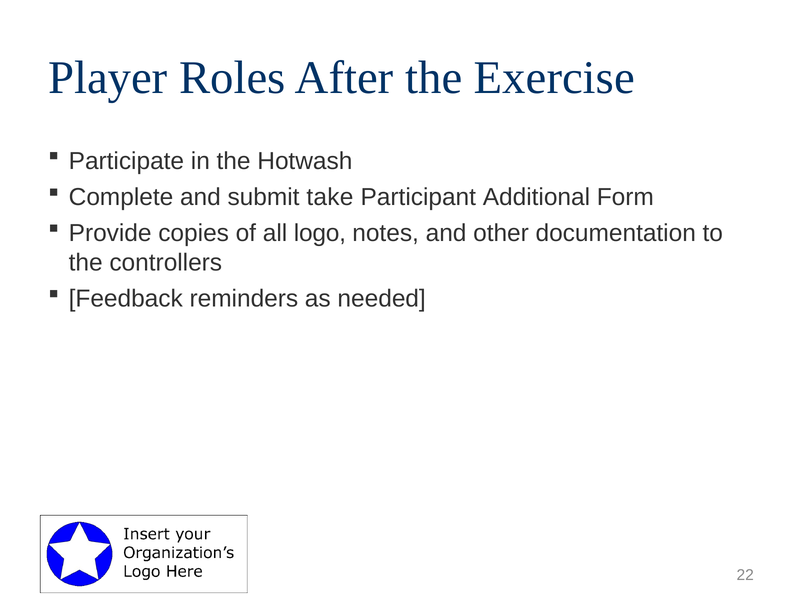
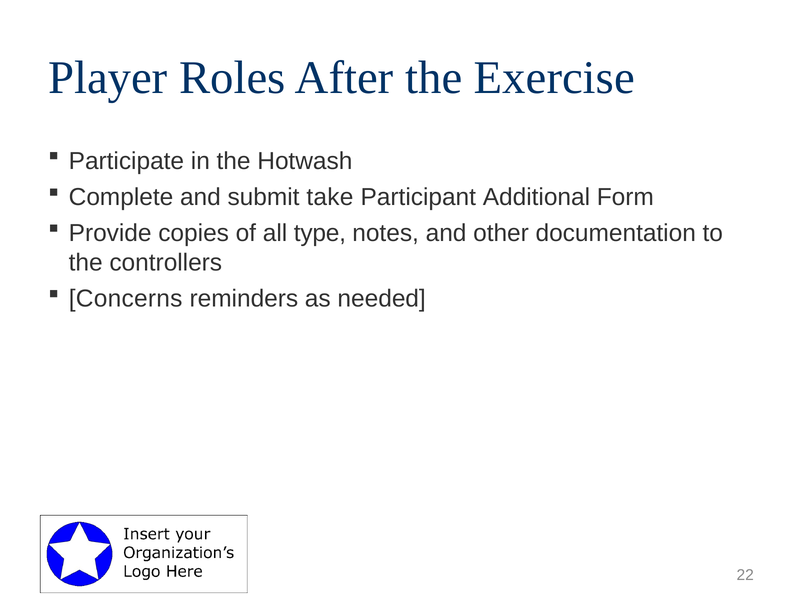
logo: logo -> type
Feedback: Feedback -> Concerns
